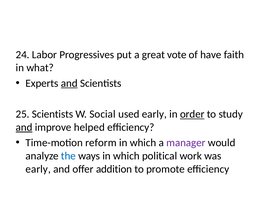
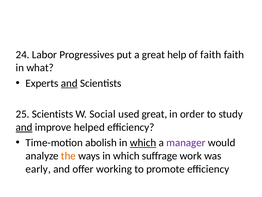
vote: vote -> help
of have: have -> faith
used early: early -> great
order underline: present -> none
reform: reform -> abolish
which at (143, 142) underline: none -> present
the colour: blue -> orange
political: political -> suffrage
addition: addition -> working
